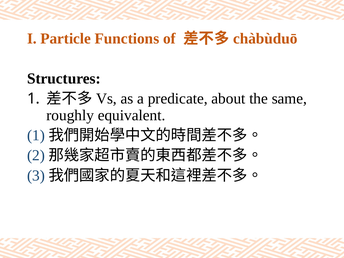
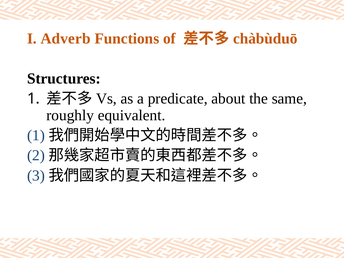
Particle: Particle -> Adverb
